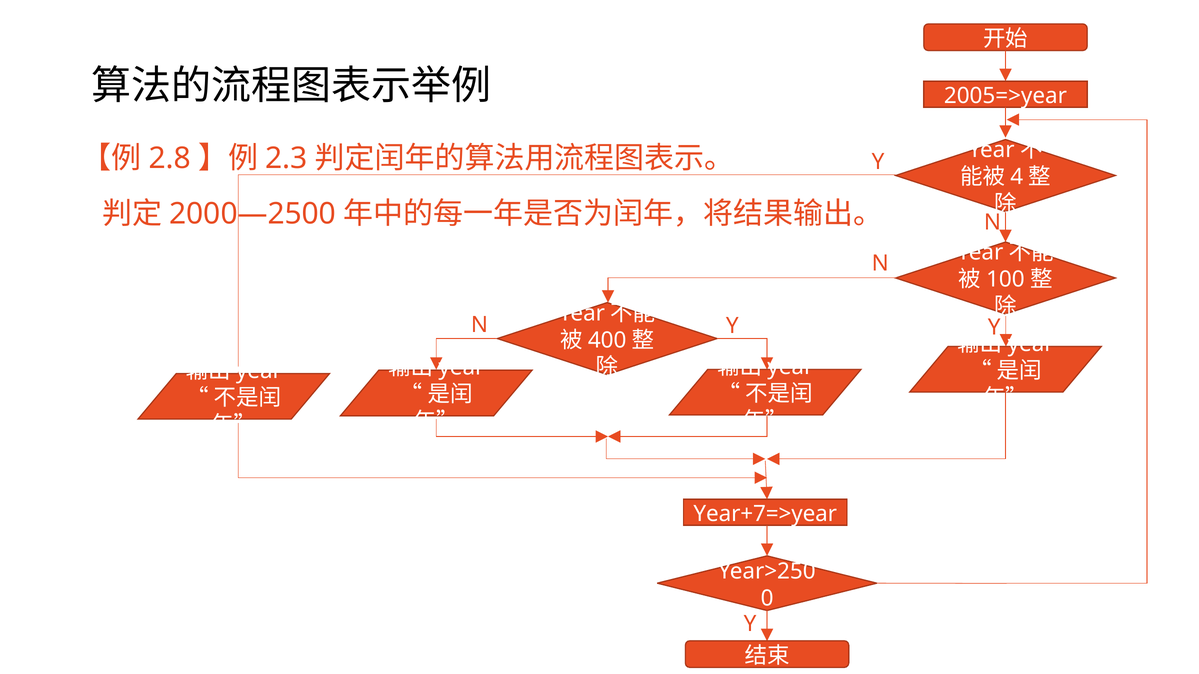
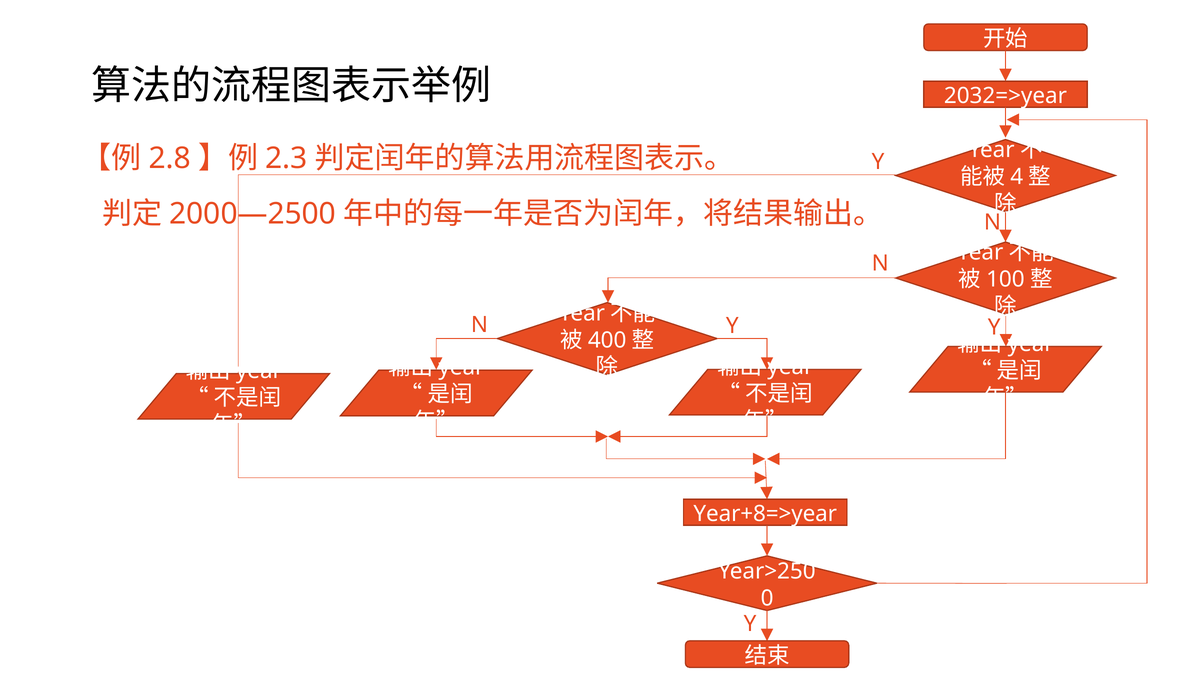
2005=>year: 2005=>year -> 2032=>year
Year+7=>year: Year+7=>year -> Year+8=>year
